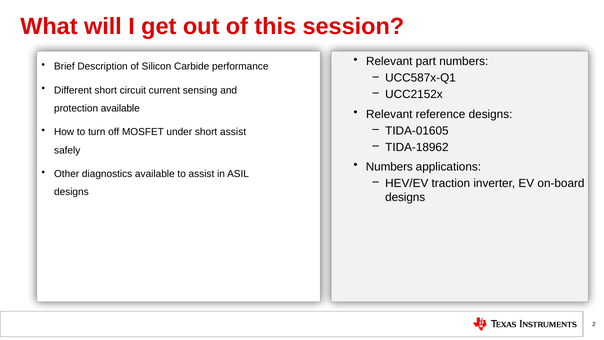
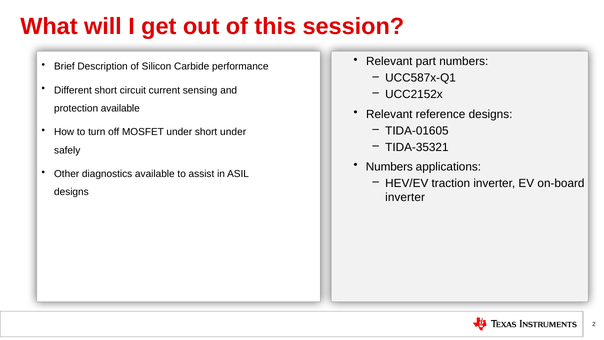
short assist: assist -> under
TIDA-18962: TIDA-18962 -> TIDA-35321
designs at (405, 197): designs -> inverter
